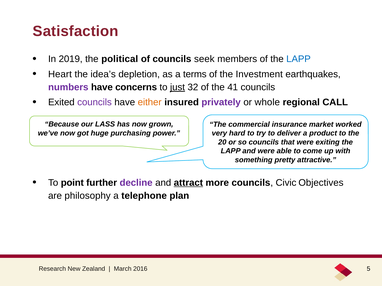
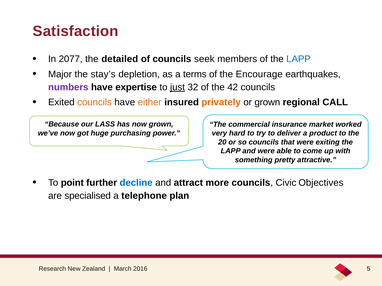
2019: 2019 -> 2077
political: political -> detailed
Heart: Heart -> Major
idea’s: idea’s -> stay’s
Investment: Investment -> Encourage
concerns: concerns -> expertise
41: 41 -> 42
councils at (94, 103) colour: purple -> orange
privately colour: purple -> orange
or whole: whole -> grown
decline colour: purple -> blue
attract underline: present -> none
philosophy: philosophy -> specialised
